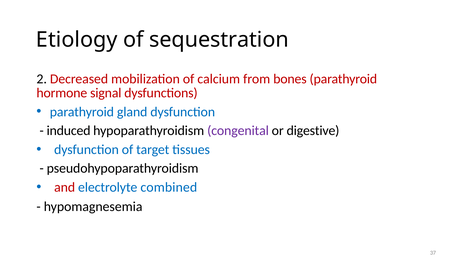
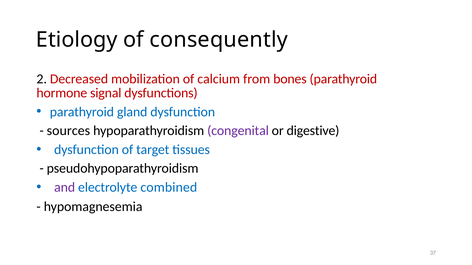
sequestration: sequestration -> consequently
induced: induced -> sources
and colour: red -> purple
